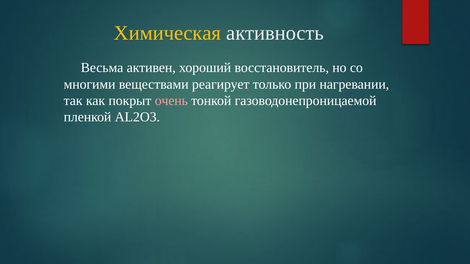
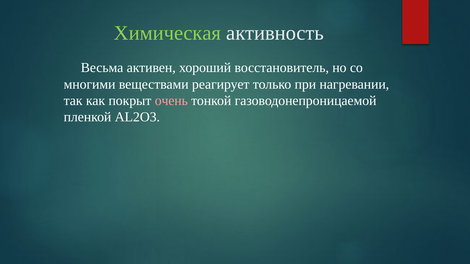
Химическая colour: yellow -> light green
